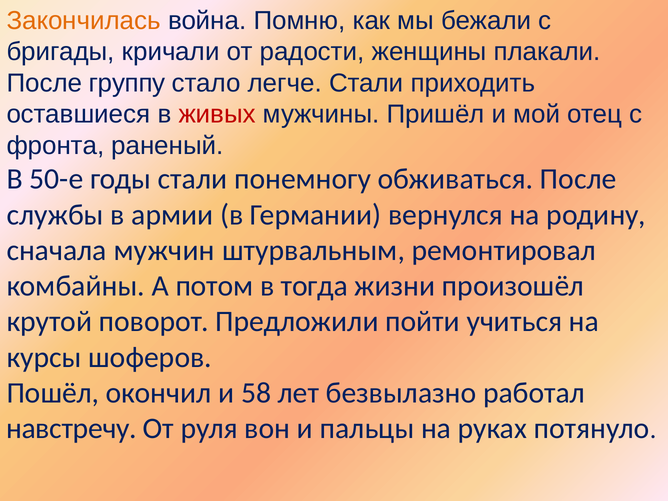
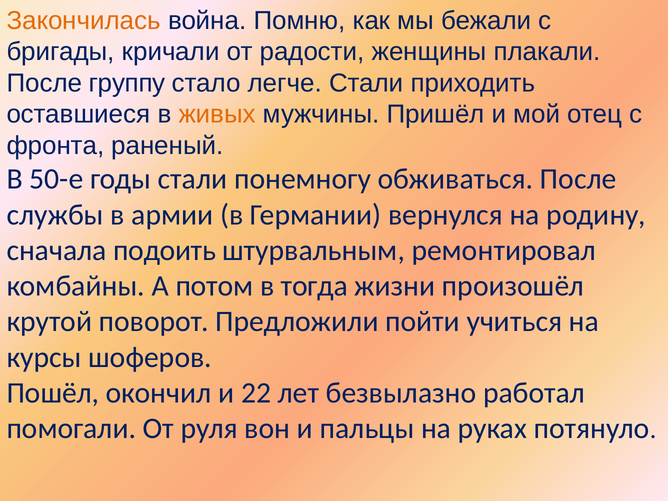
живых colour: red -> orange
мужчин: мужчин -> подоить
58: 58 -> 22
навстречу: навстречу -> помогали
